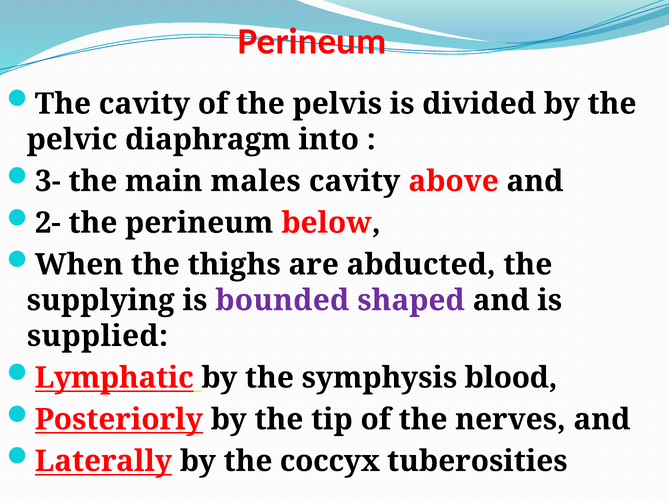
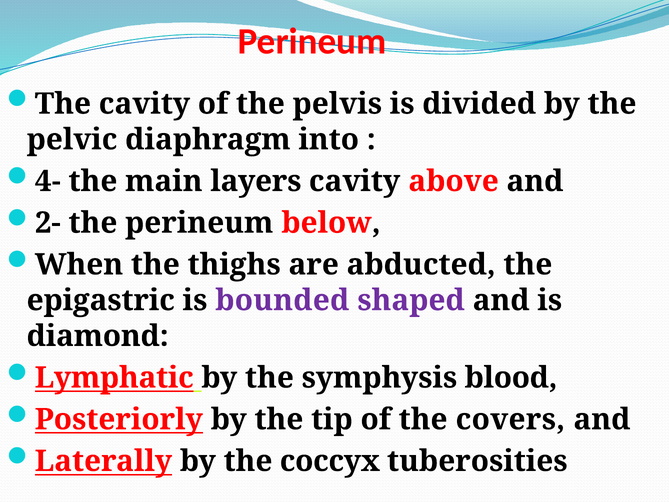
3-: 3- -> 4-
males: males -> layers
supplying: supplying -> epigastric
supplied: supplied -> diamond
nerves: nerves -> covers
